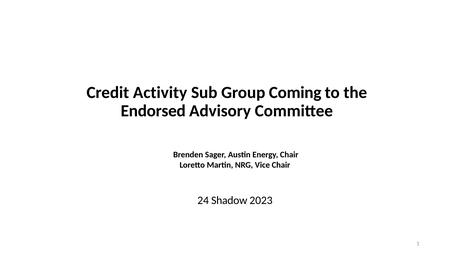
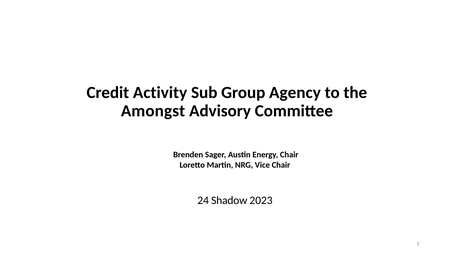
Coming: Coming -> Agency
Endorsed: Endorsed -> Amongst
